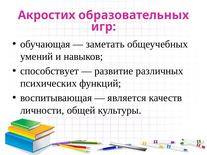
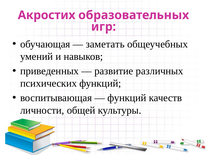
способствует: способствует -> приведенных
является at (127, 98): является -> функций
